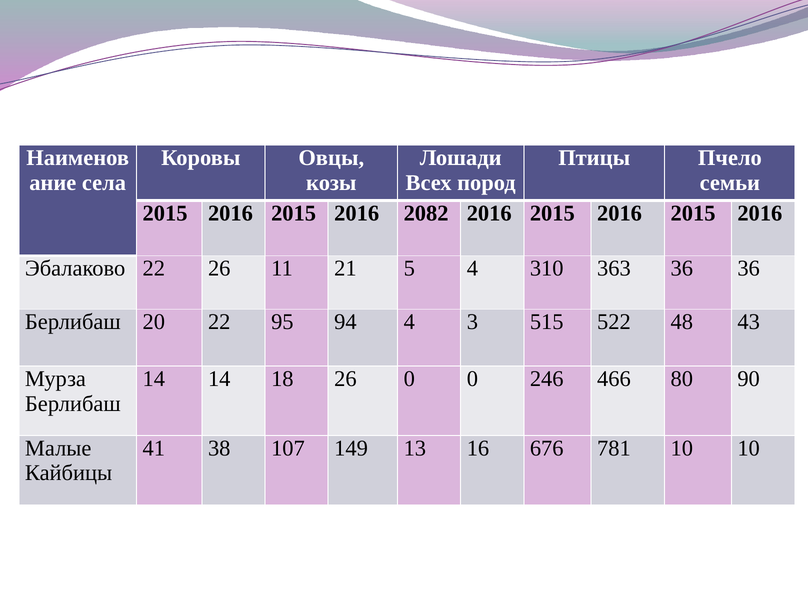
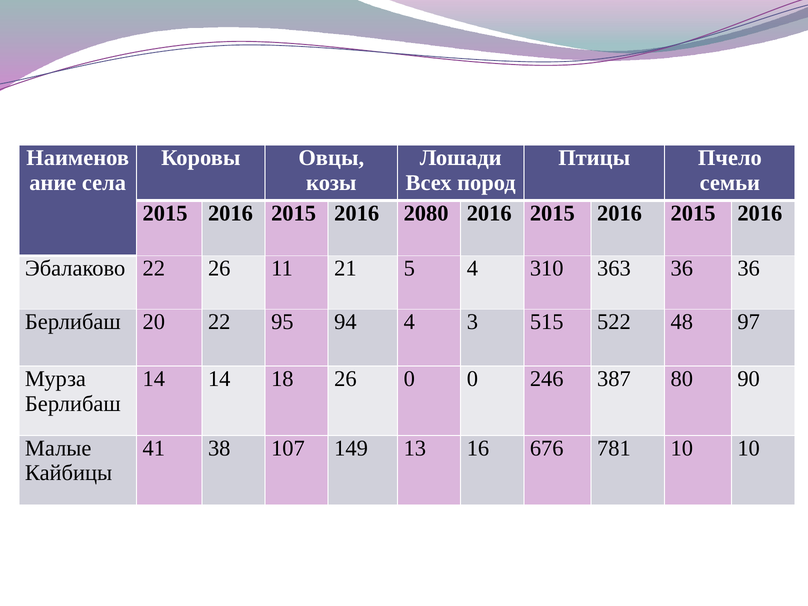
2082: 2082 -> 2080
43: 43 -> 97
466: 466 -> 387
